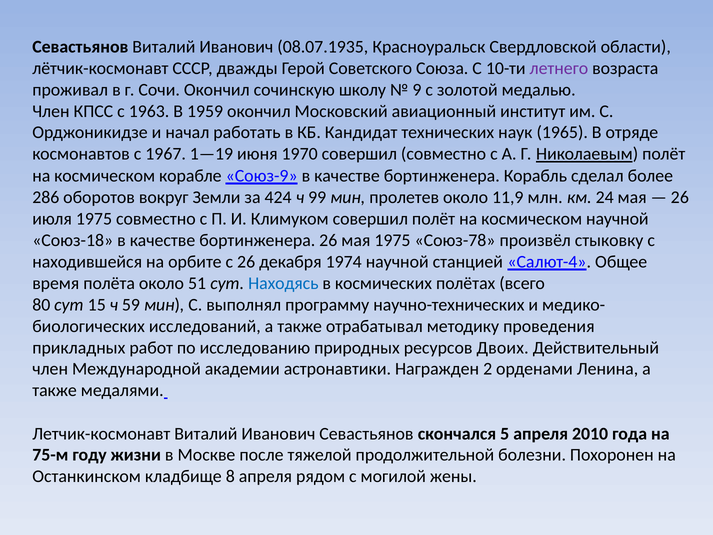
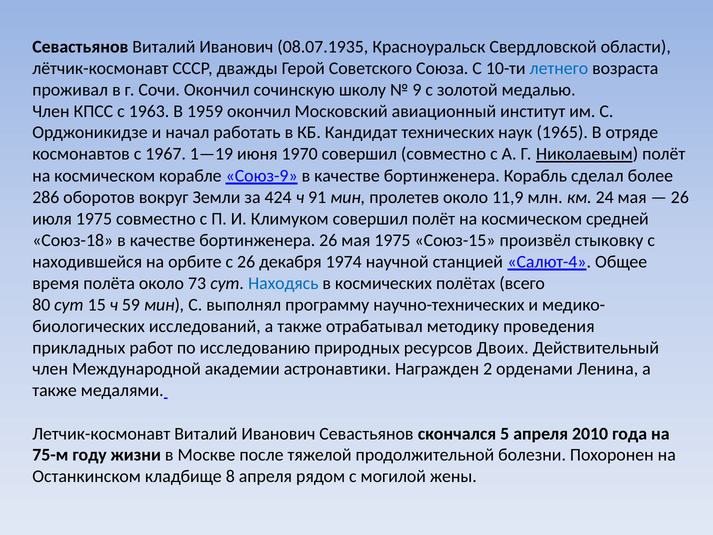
летнего colour: purple -> blue
99: 99 -> 91
космическом научной: научной -> средней
Союз-78: Союз-78 -> Союз-15
51: 51 -> 73
